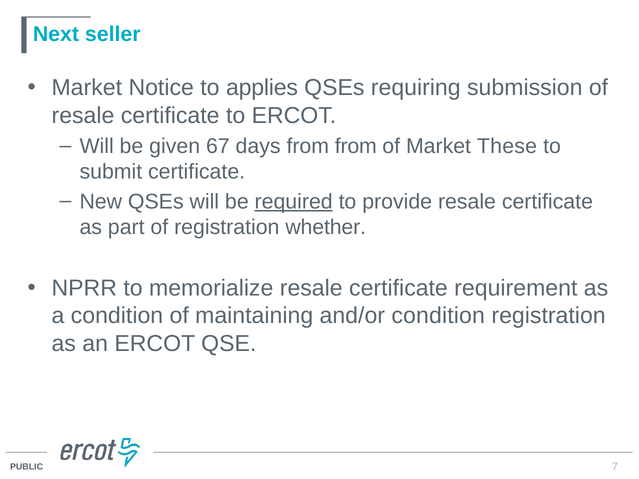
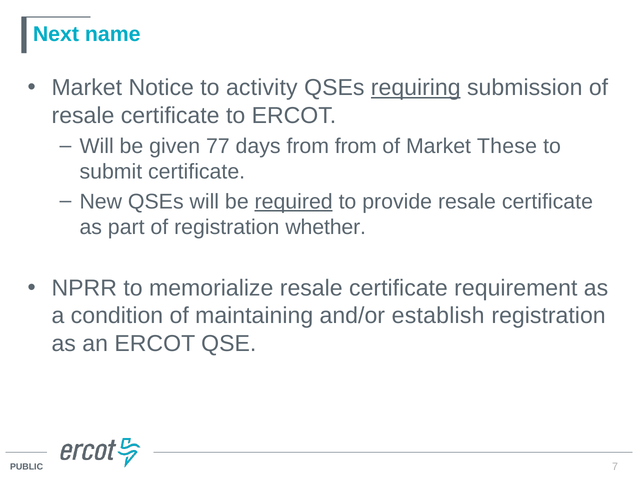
seller: seller -> name
applies: applies -> activity
requiring underline: none -> present
67: 67 -> 77
and/or condition: condition -> establish
